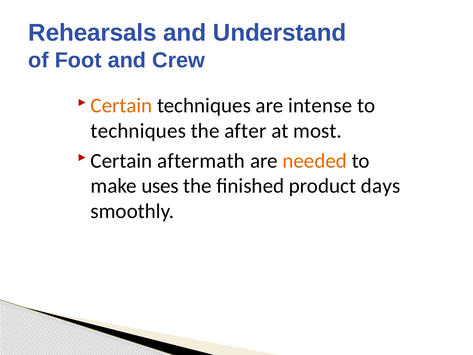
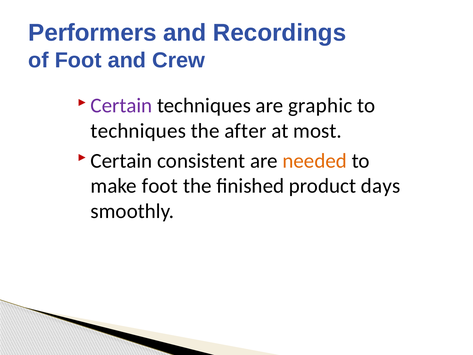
Rehearsals: Rehearsals -> Performers
Understand: Understand -> Recordings
Certain at (121, 106) colour: orange -> purple
intense: intense -> graphic
aftermath: aftermath -> consistent
make uses: uses -> foot
